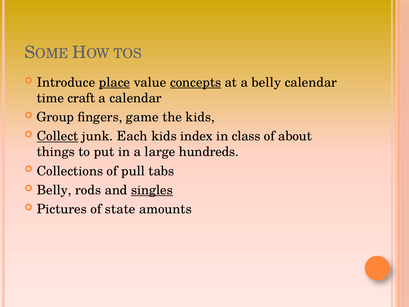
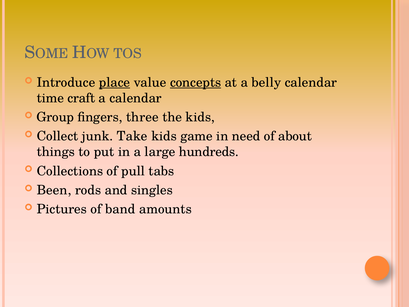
game: game -> three
Collect underline: present -> none
Each: Each -> Take
index: index -> game
class: class -> need
Belly at (54, 190): Belly -> Been
singles underline: present -> none
state: state -> band
